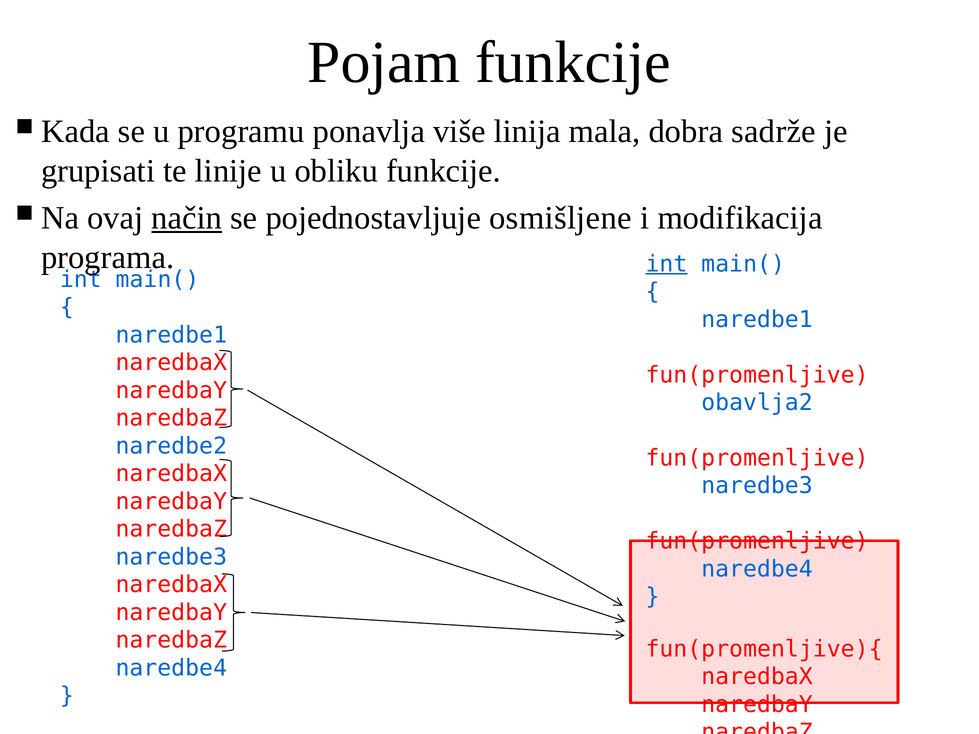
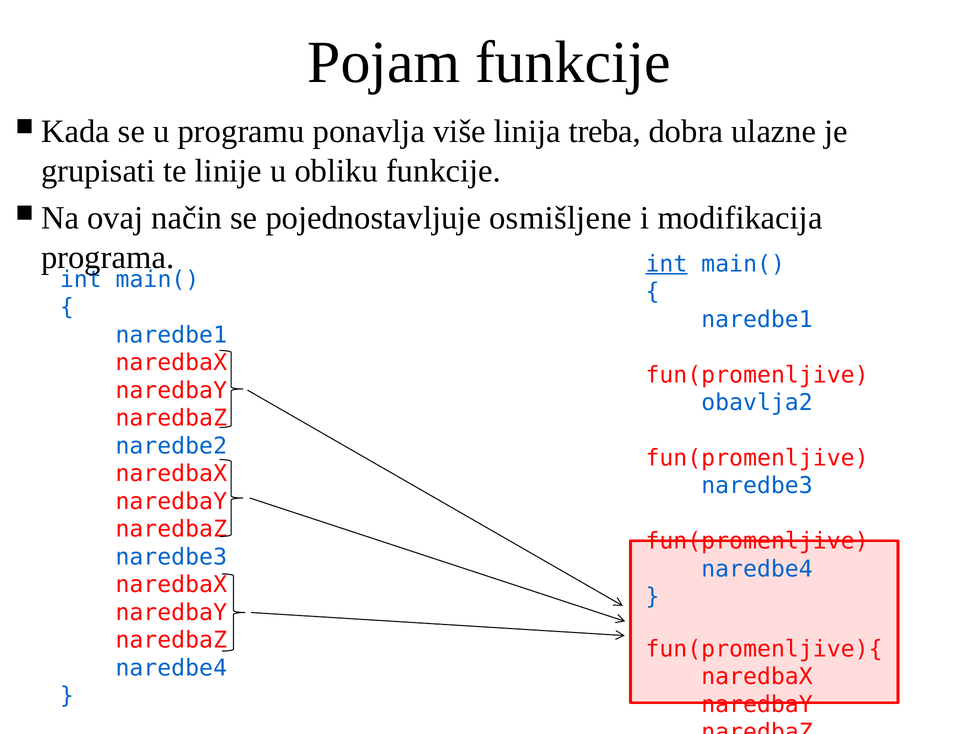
mala: mala -> treba
sadrže: sadrže -> ulazne
način underline: present -> none
